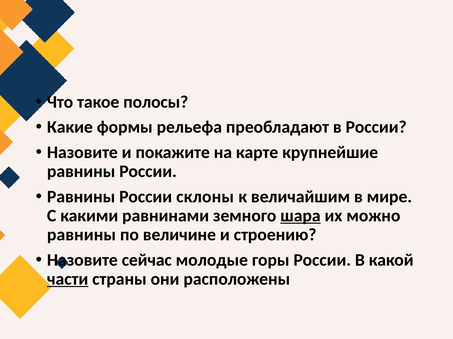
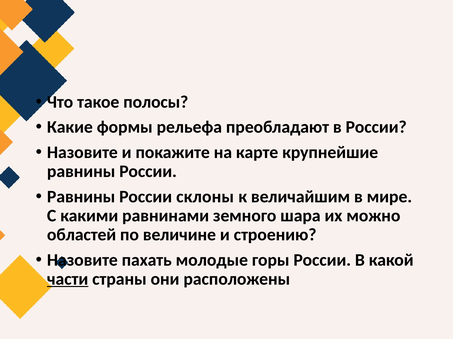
шара underline: present -> none
равнины at (81, 235): равнины -> областей
сейчас: сейчас -> пахать
